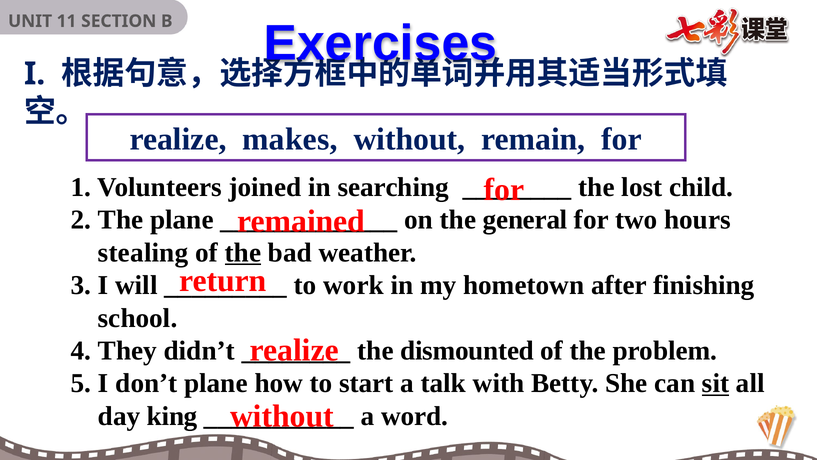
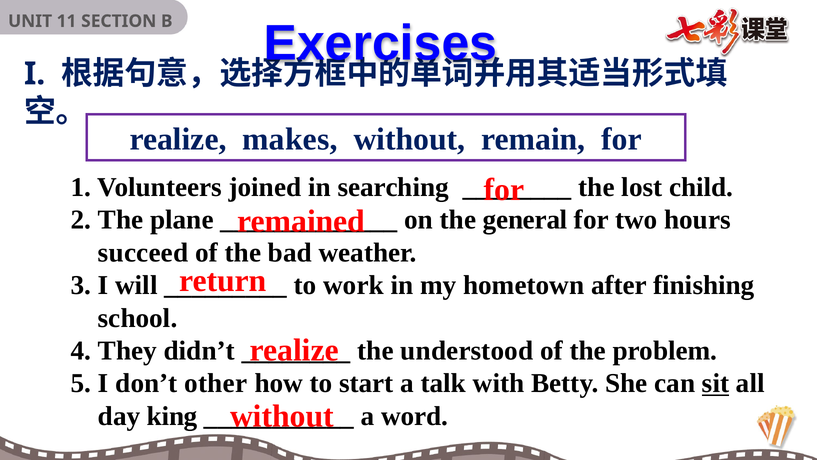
stealing: stealing -> succeed
the at (243, 252) underline: present -> none
dismounted: dismounted -> understood
don’t plane: plane -> other
